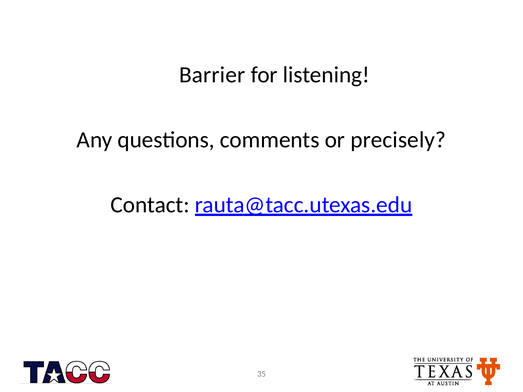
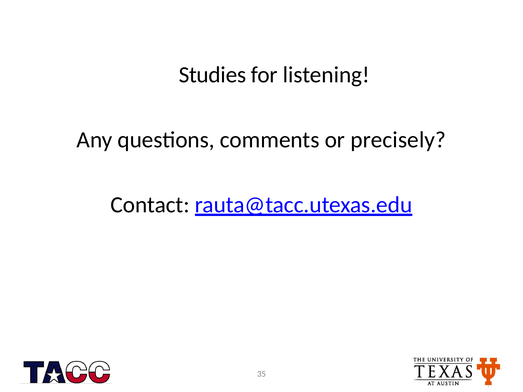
Barrier: Barrier -> Studies
